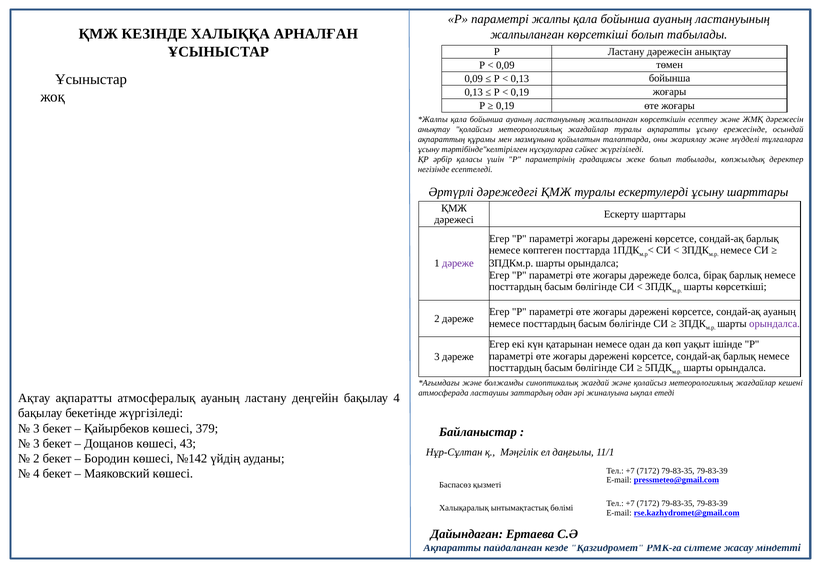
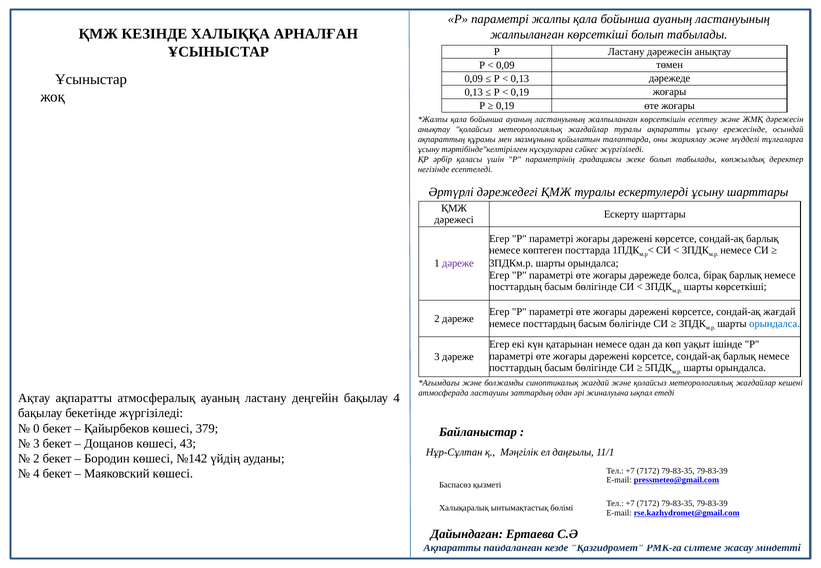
0,13 бойынша: бойынша -> дәрежеде
сондай-ақ ауаның: ауаның -> жағдай
орындалса at (775, 324) colour: purple -> blue
3 at (36, 429): 3 -> 0
